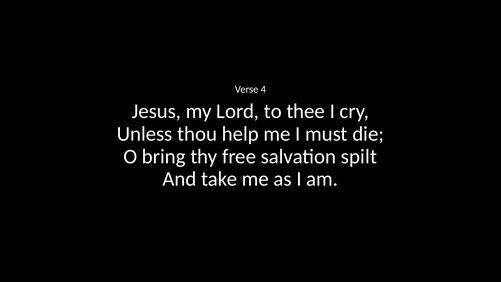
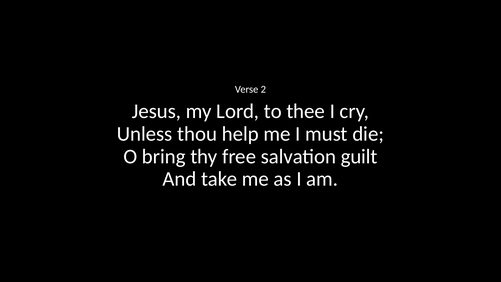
4: 4 -> 2
spilt: spilt -> guilt
